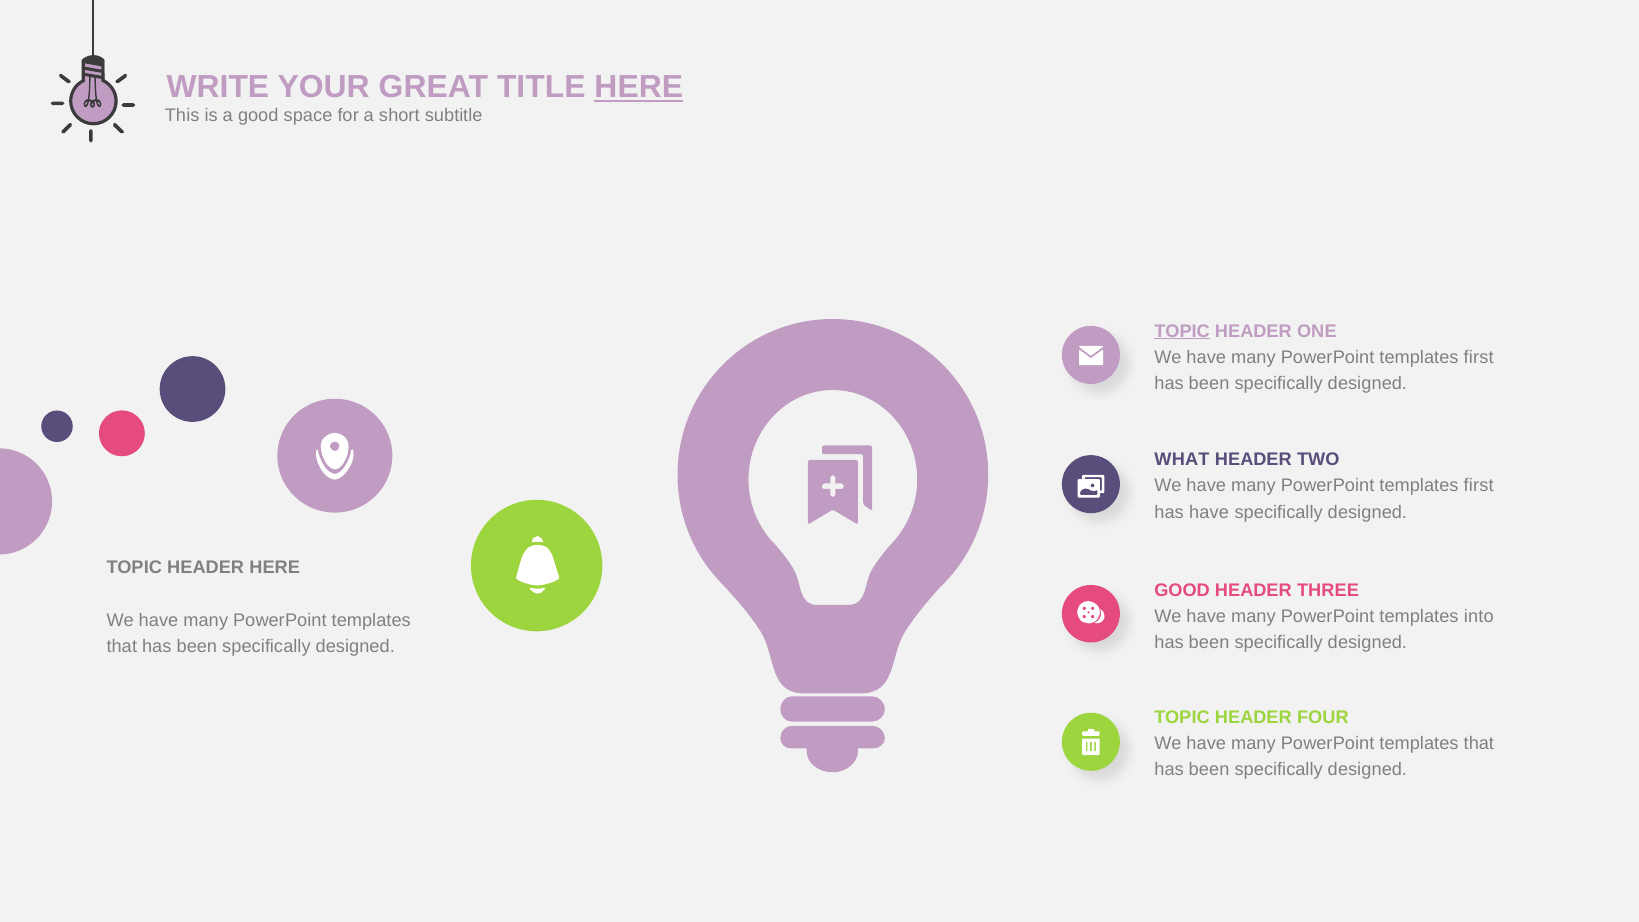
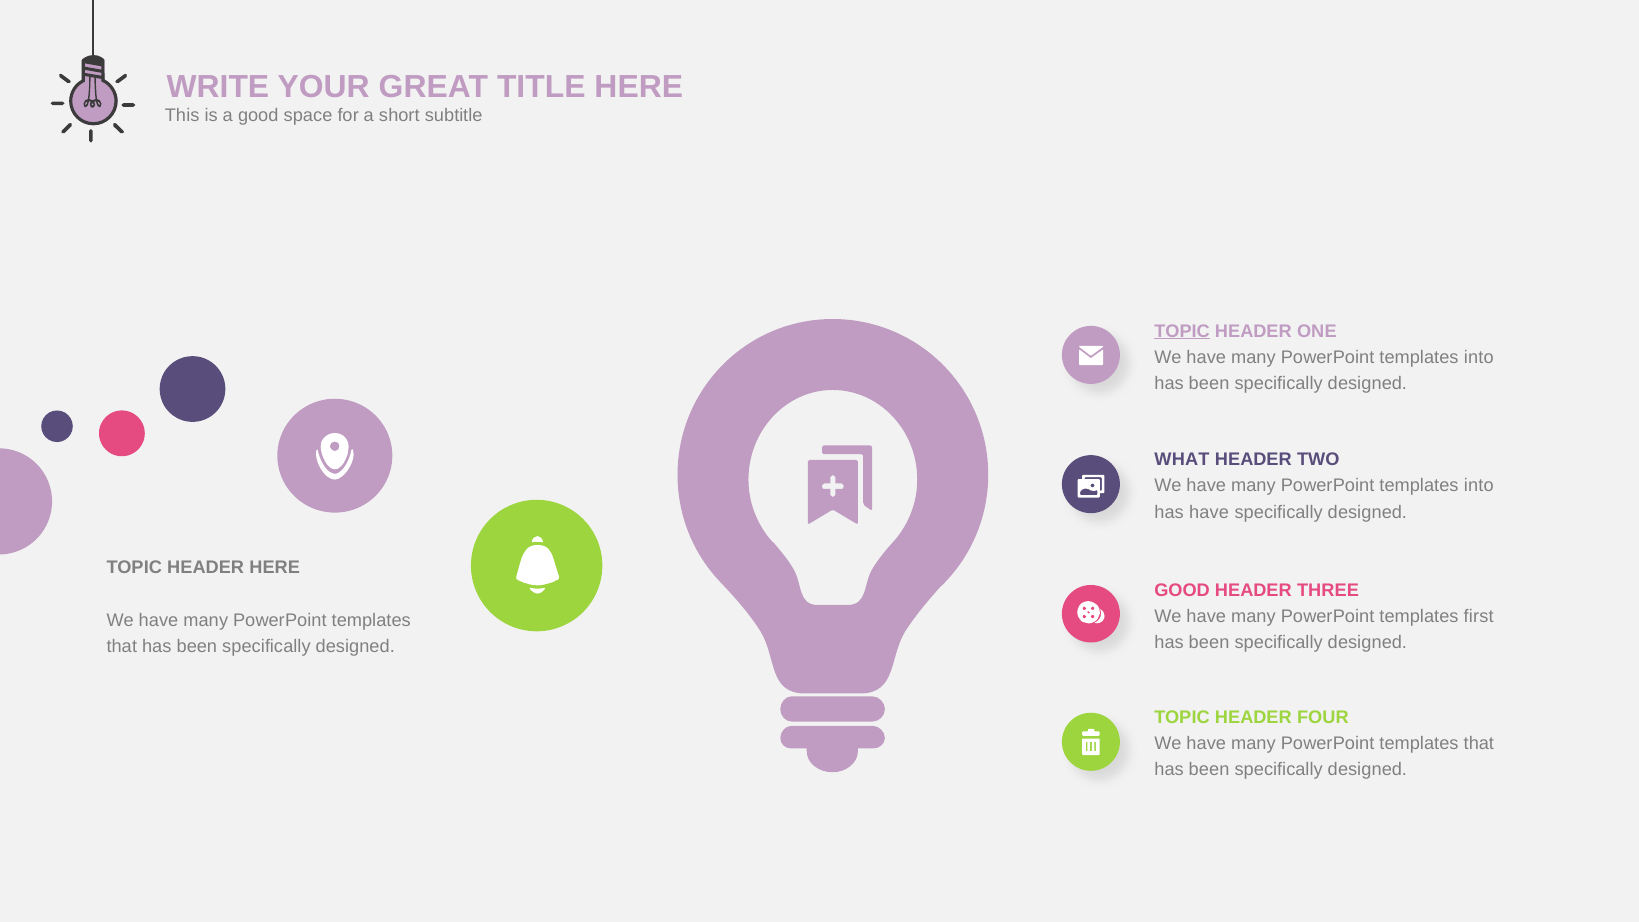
HERE at (639, 87) underline: present -> none
first at (1479, 357): first -> into
first at (1479, 486): first -> into
into: into -> first
